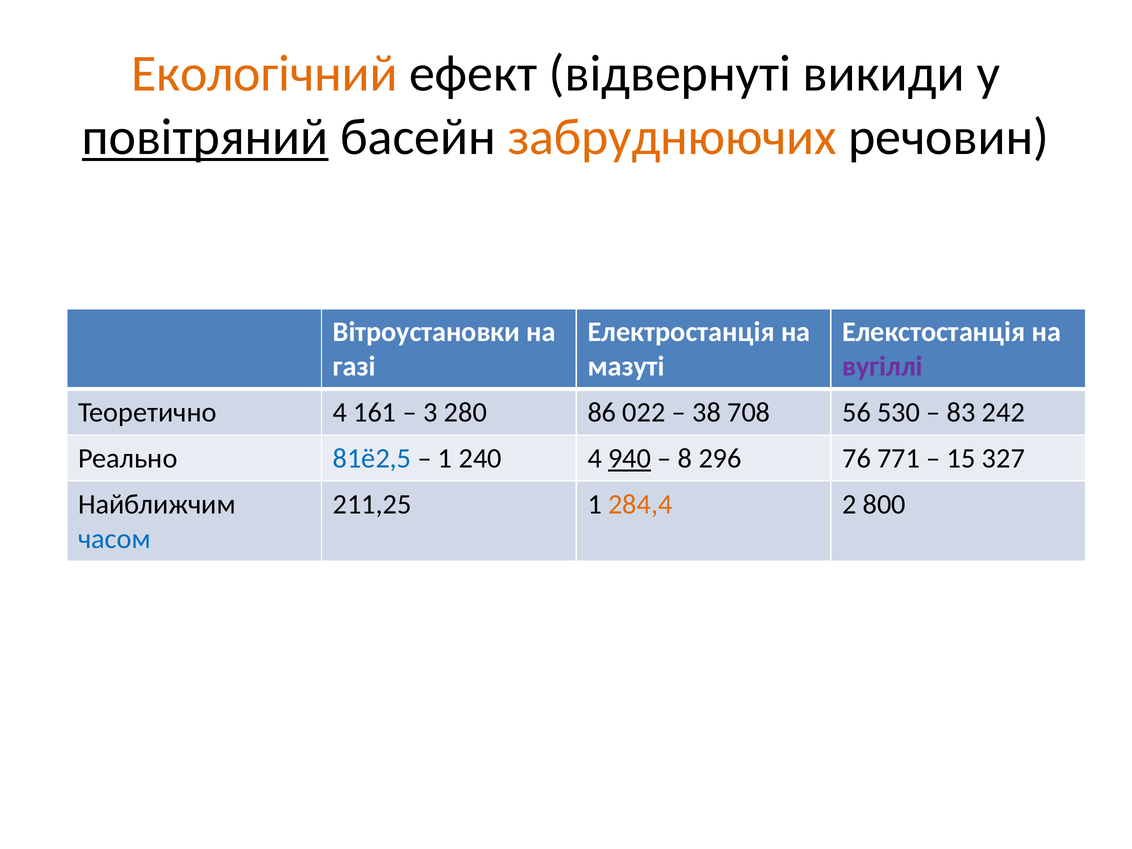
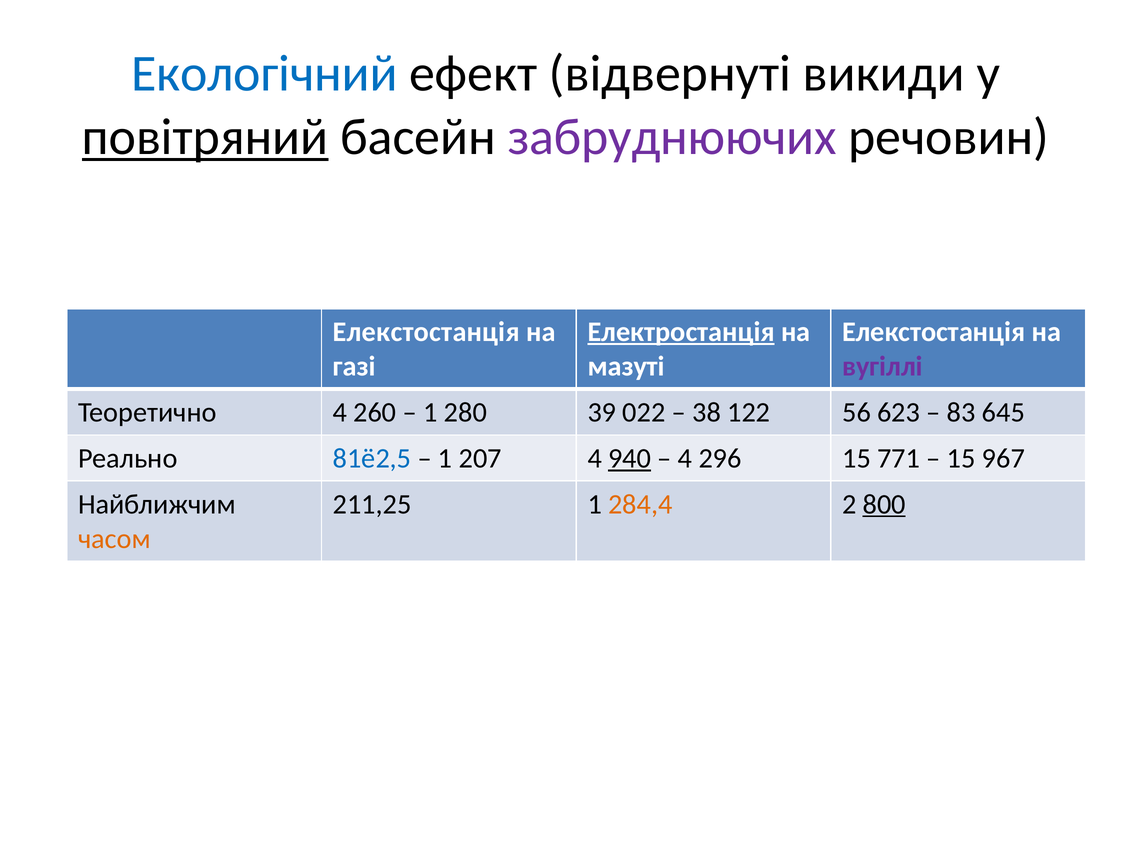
Екологічний colour: orange -> blue
забруднюючих colour: orange -> purple
Вітроустановки at (426, 332): Вітроустановки -> Елекстостанція
Електростанція underline: none -> present
161: 161 -> 260
3 at (430, 412): 3 -> 1
86: 86 -> 39
708: 708 -> 122
530: 530 -> 623
242: 242 -> 645
240: 240 -> 207
8 at (685, 458): 8 -> 4
296 76: 76 -> 15
327: 327 -> 967
800 underline: none -> present
часом colour: blue -> orange
